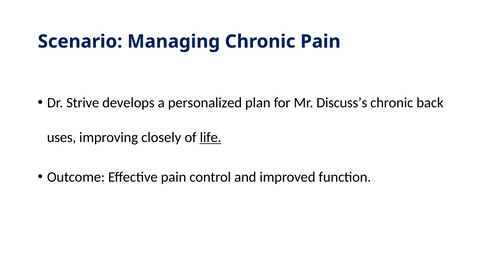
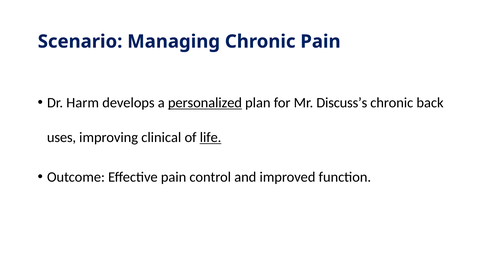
Strive: Strive -> Harm
personalized underline: none -> present
closely: closely -> clinical
